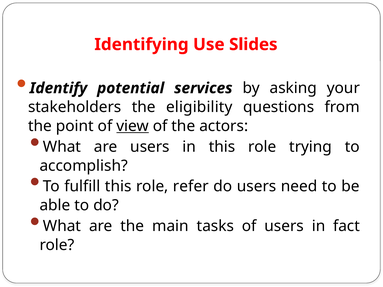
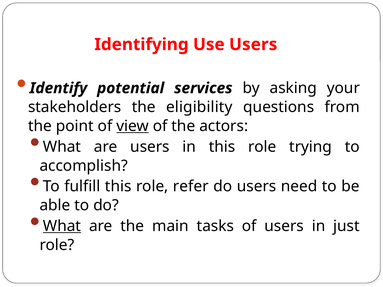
Use Slides: Slides -> Users
What at (62, 226) underline: none -> present
fact: fact -> just
